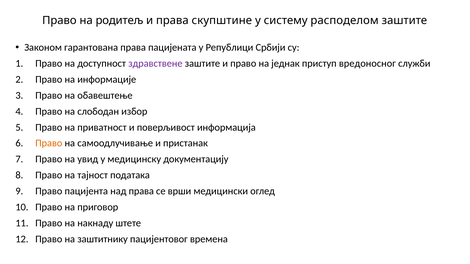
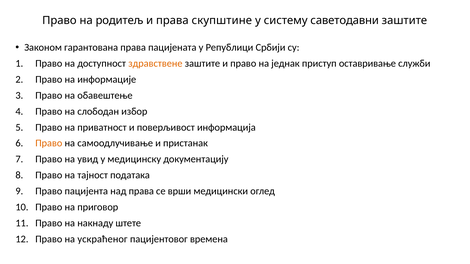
расподелом: расподелом -> саветодавни
здравствене colour: purple -> orange
вредоносног: вредоносног -> оставривање
заштитнику: заштитнику -> ускраћеног
